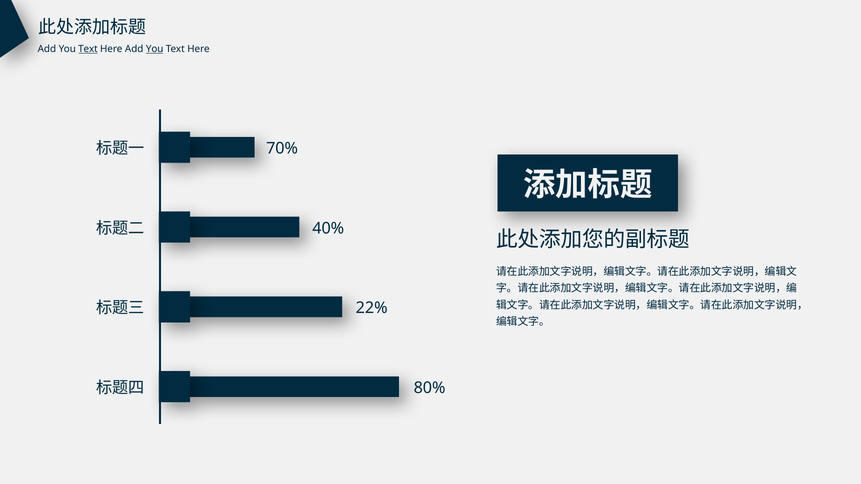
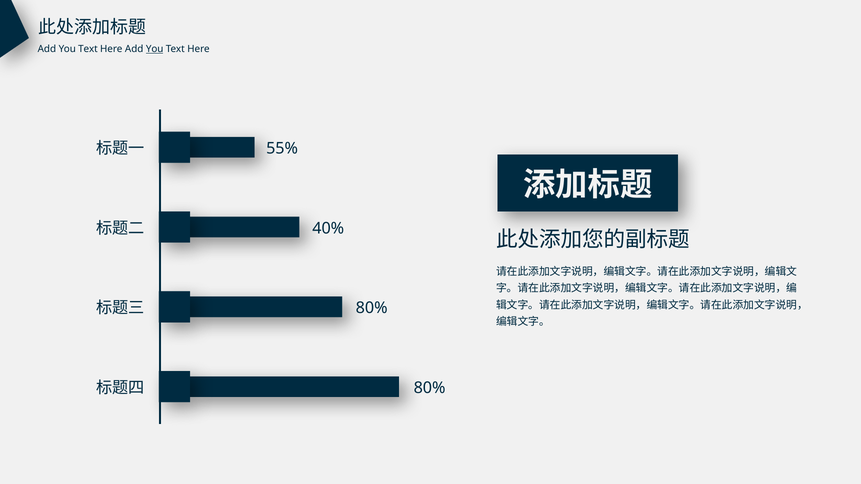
Text at (88, 49) underline: present -> none
70%: 70% -> 55%
22% at (372, 308): 22% -> 80%
